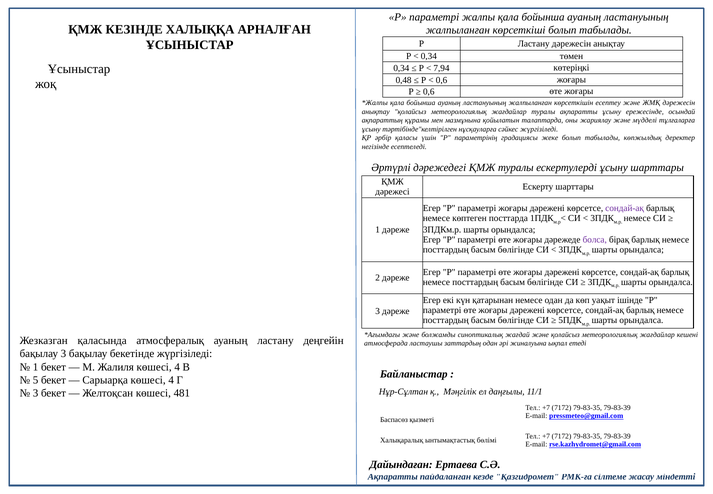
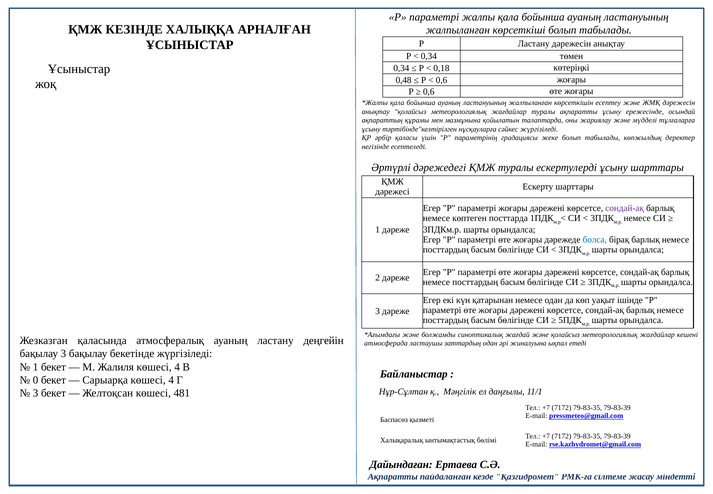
7,94: 7,94 -> 0,18
болса colour: purple -> blue
5: 5 -> 0
